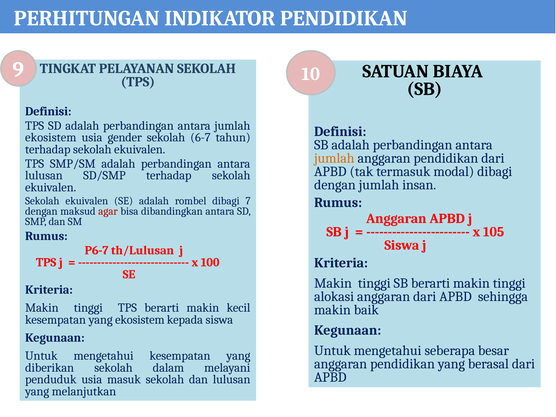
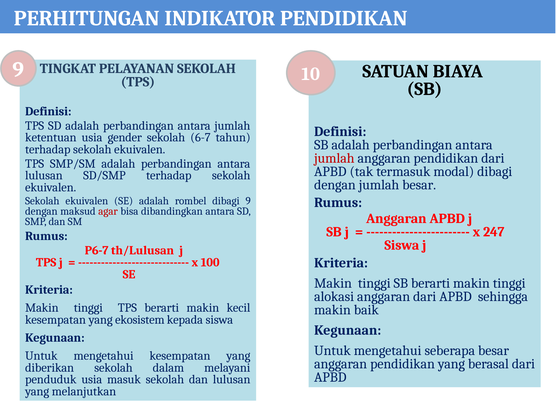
ekosistem at (51, 137): ekosistem -> ketentuan
jumlah at (334, 158) colour: orange -> red
jumlah insan: insan -> besar
dibagi 7: 7 -> 9
105: 105 -> 247
